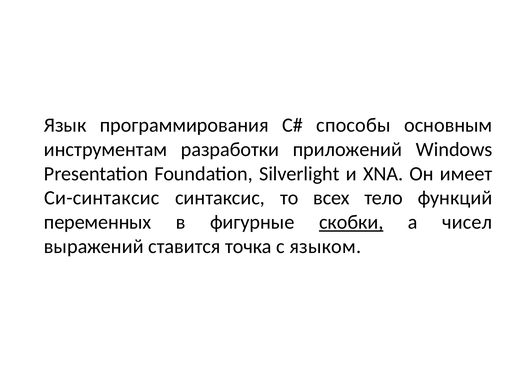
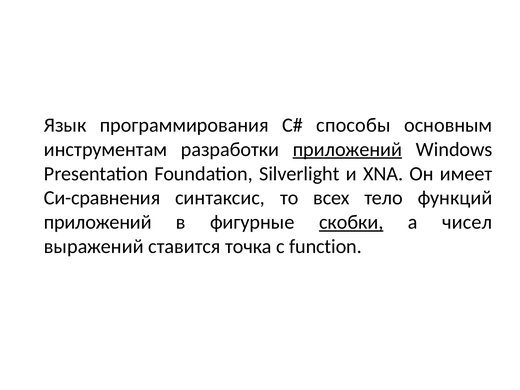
приложений at (347, 149) underline: none -> present
Си-синтаксис: Си-синтаксис -> Си-сравнения
переменных at (98, 222): переменных -> приложений
языком: языком -> function
